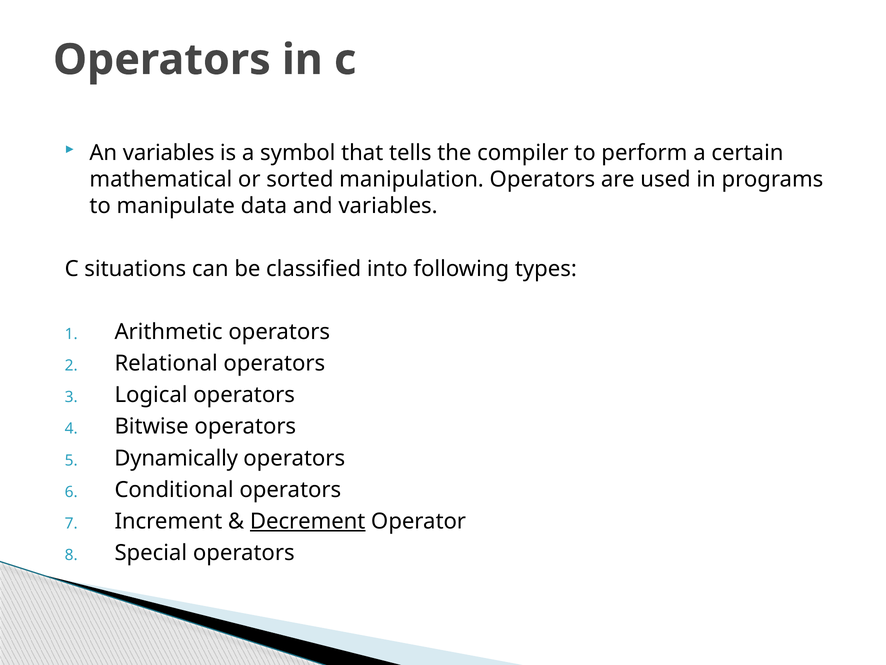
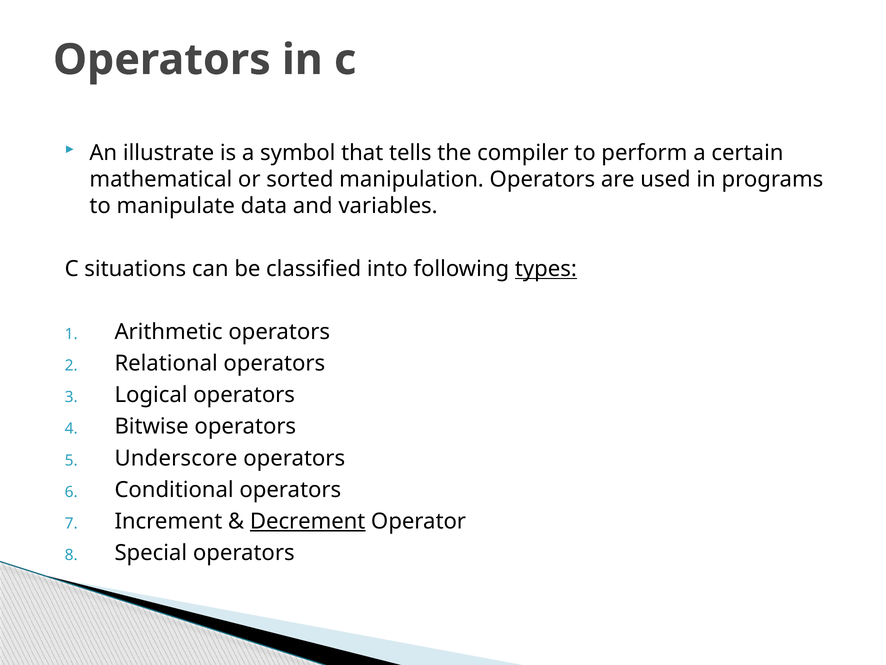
An variables: variables -> illustrate
types underline: none -> present
Dynamically: Dynamically -> Underscore
